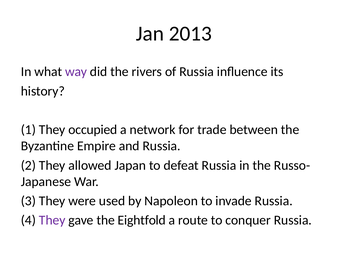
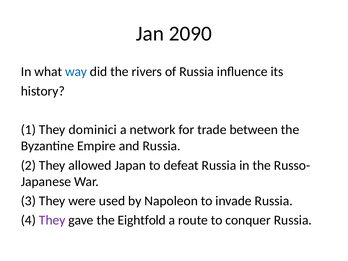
2013: 2013 -> 2090
way colour: purple -> blue
occupied: occupied -> dominici
